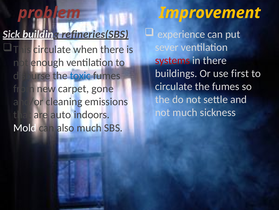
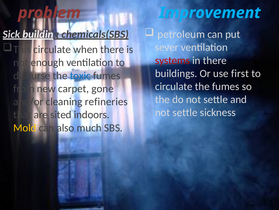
Improvement colour: yellow -> light blue
experience: experience -> petroleum
refineries(SBS: refineries(SBS -> chemicals(SBS
emissions: emissions -> refineries
much at (185, 112): much -> settle
auto: auto -> sited
Mold colour: white -> yellow
